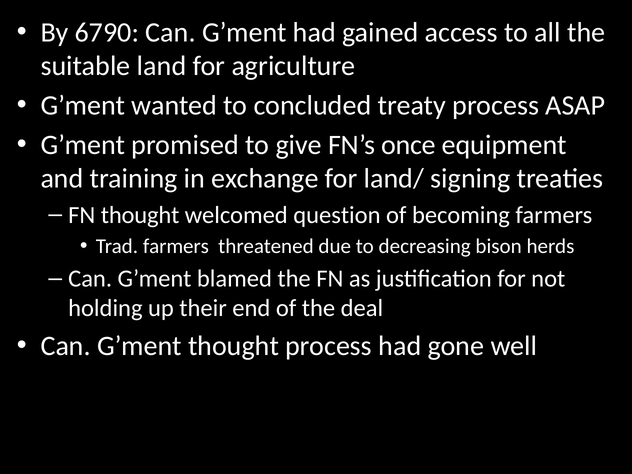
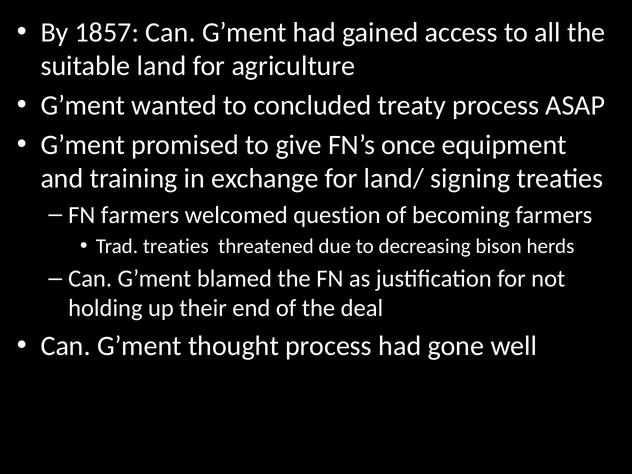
6790: 6790 -> 1857
FN thought: thought -> farmers
Trad farmers: farmers -> treaties
